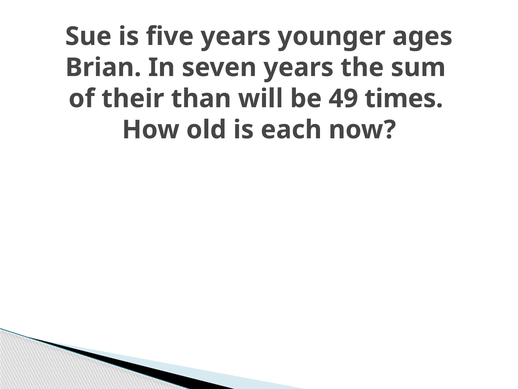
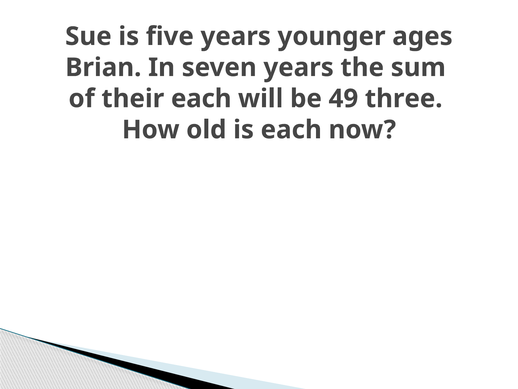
their than: than -> each
times: times -> three
